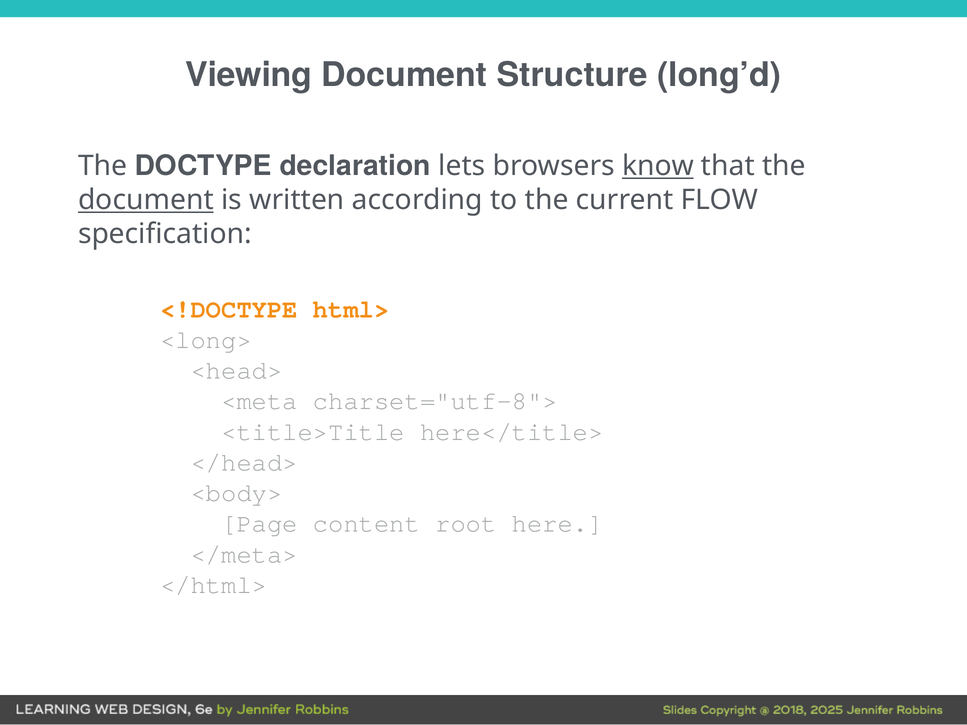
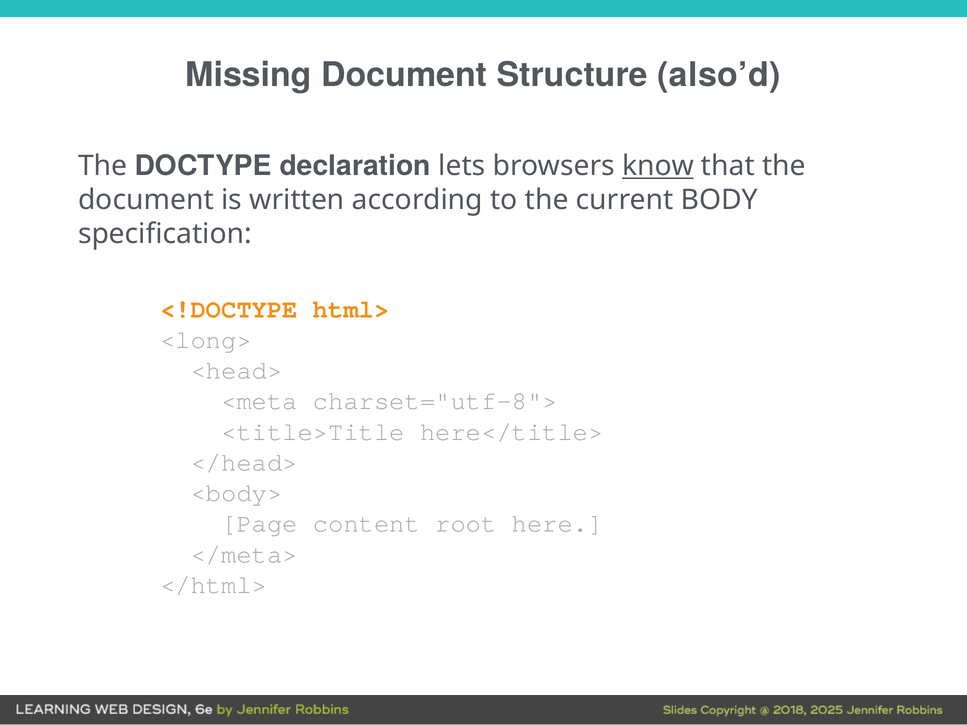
Viewing: Viewing -> Missing
long’d: long’d -> also’d
document at (146, 200) underline: present -> none
FLOW: FLOW -> BODY
